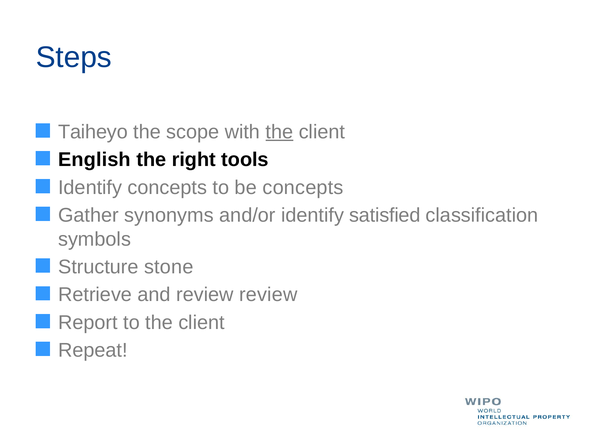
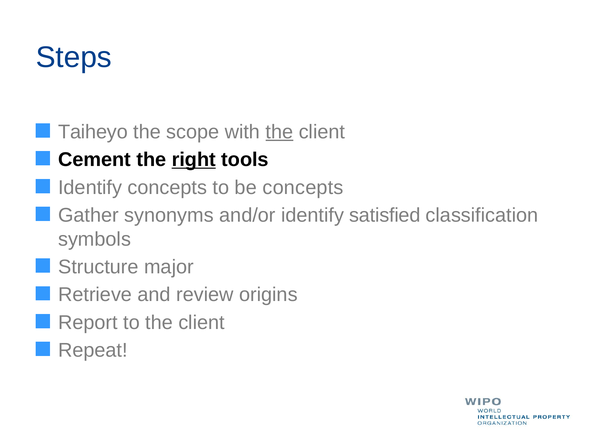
English: English -> Cement
right underline: none -> present
stone: stone -> major
review review: review -> origins
